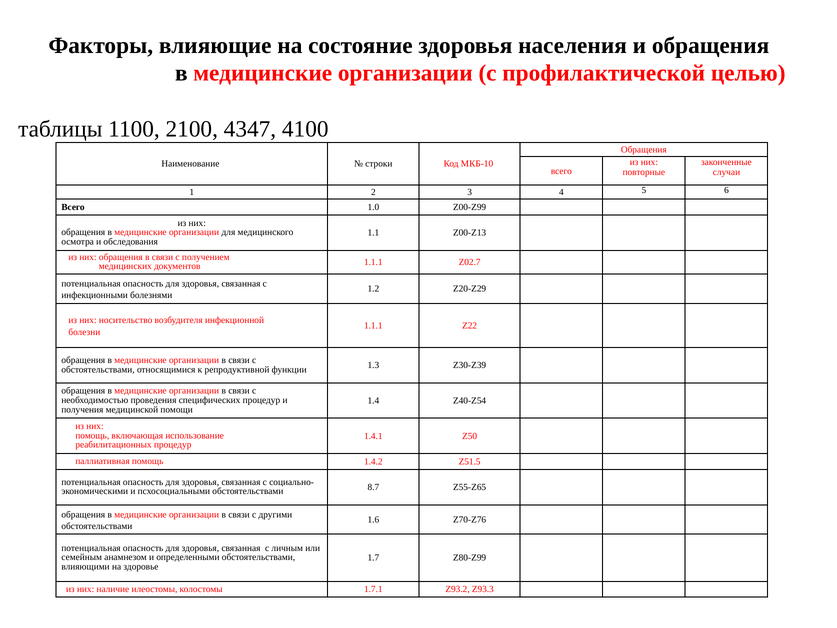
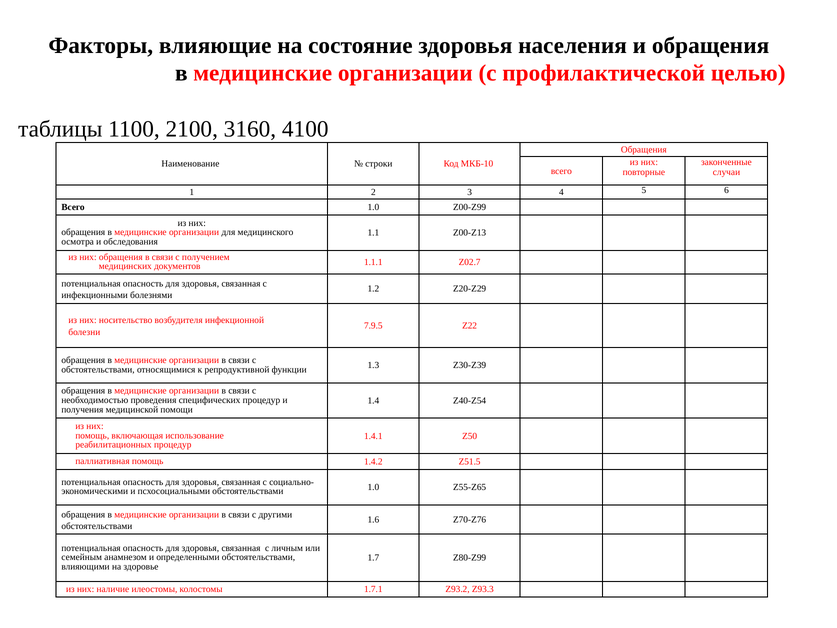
4347: 4347 -> 3160
1.1.1 at (373, 325): 1.1.1 -> 7.9.5
обстоятельствами 8.7: 8.7 -> 1.0
